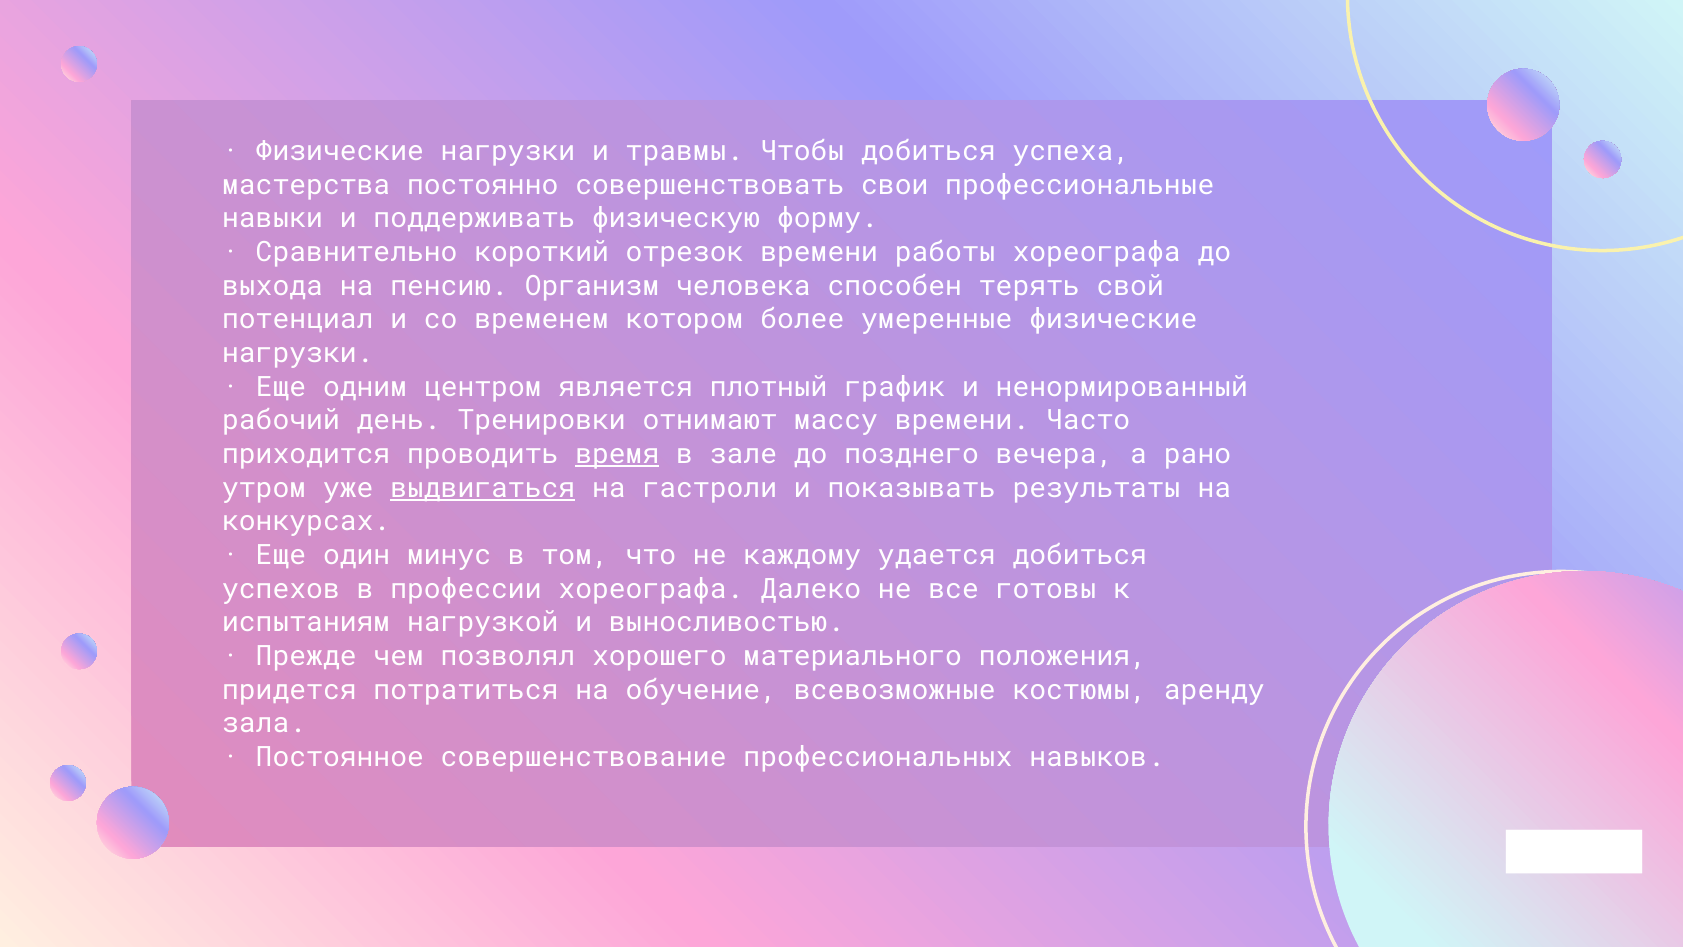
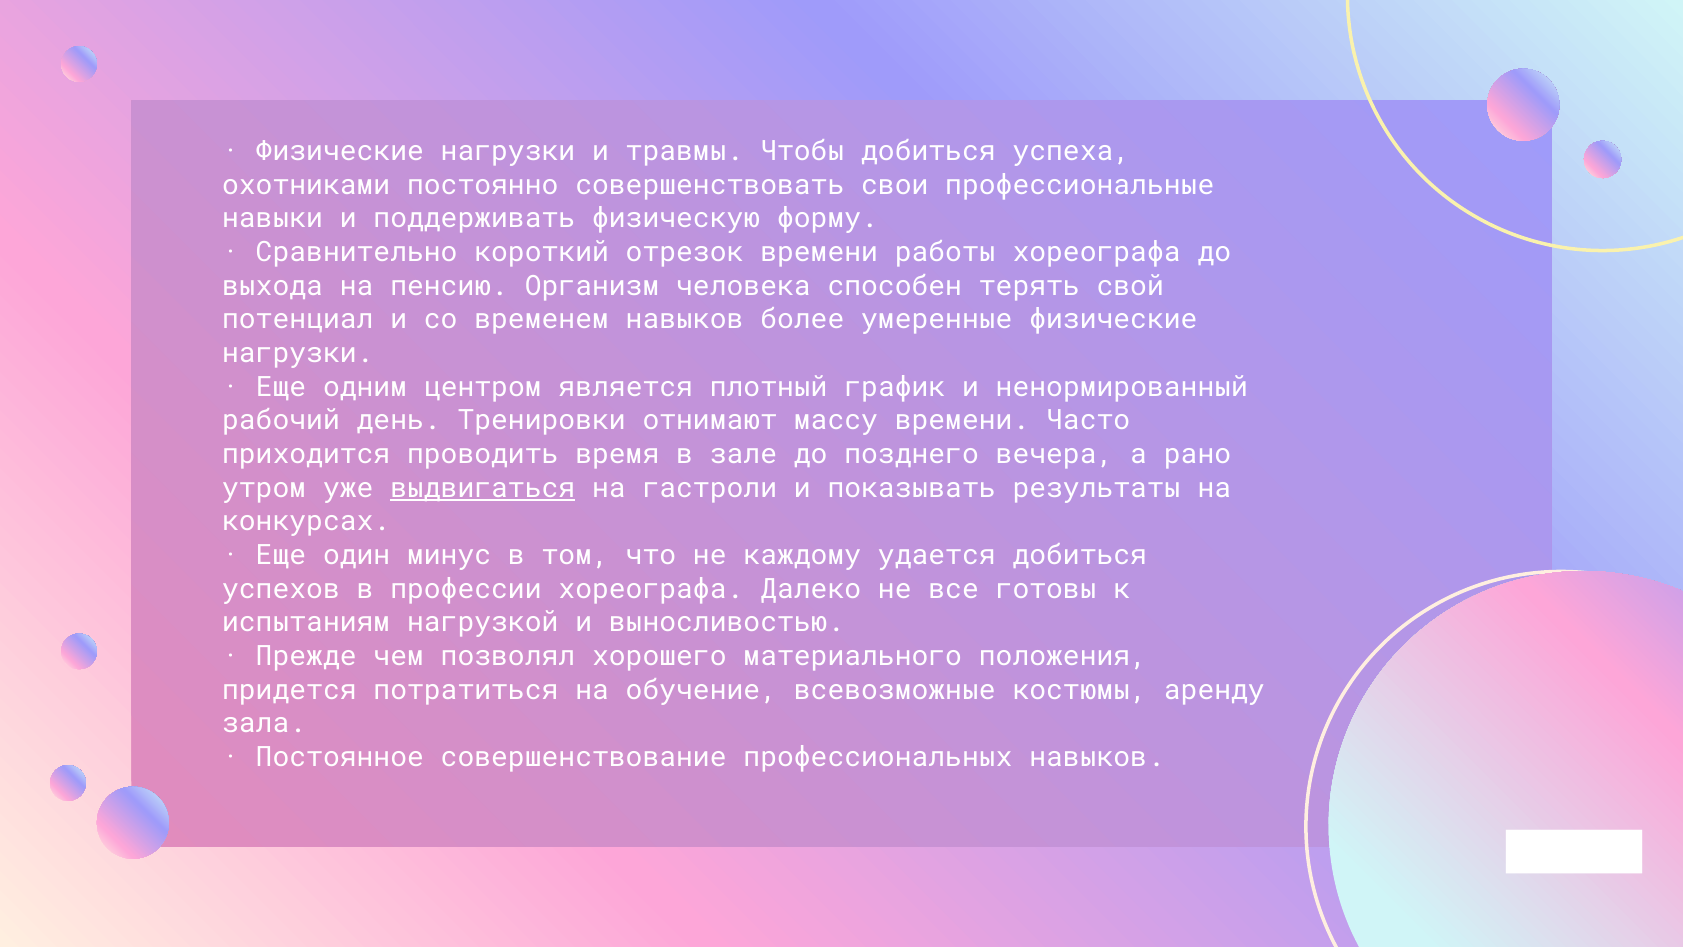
мастерства: мастерства -> охотниками
временем котором: котором -> навыков
время underline: present -> none
